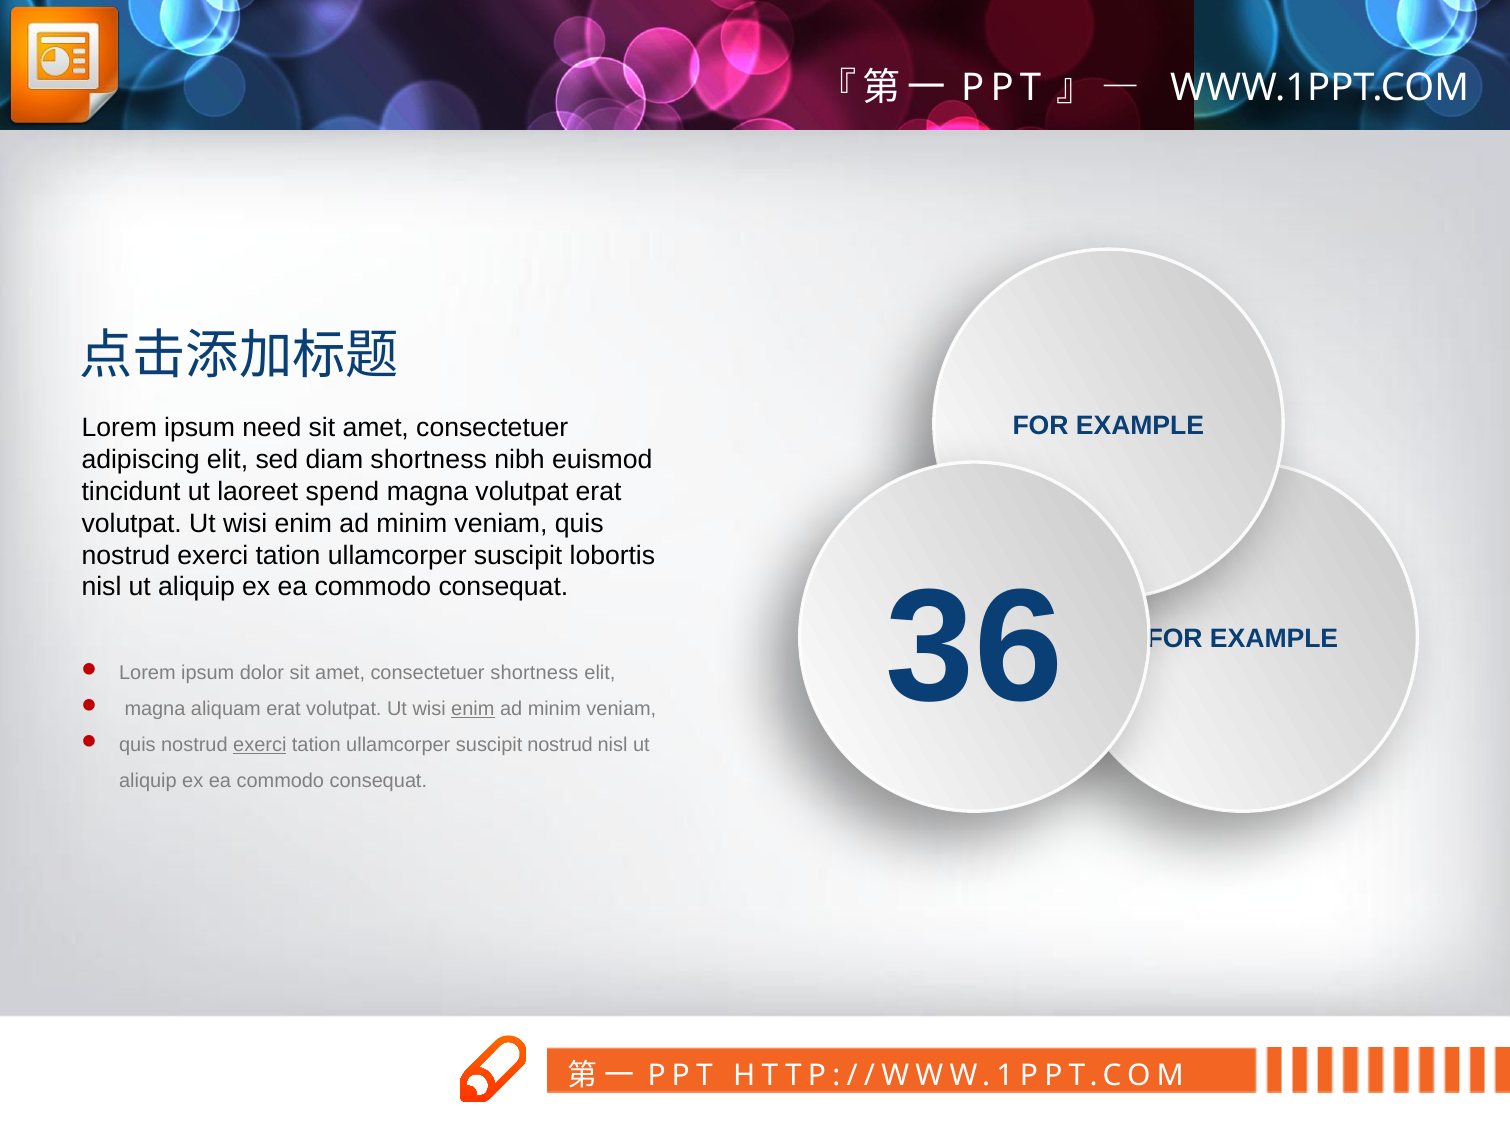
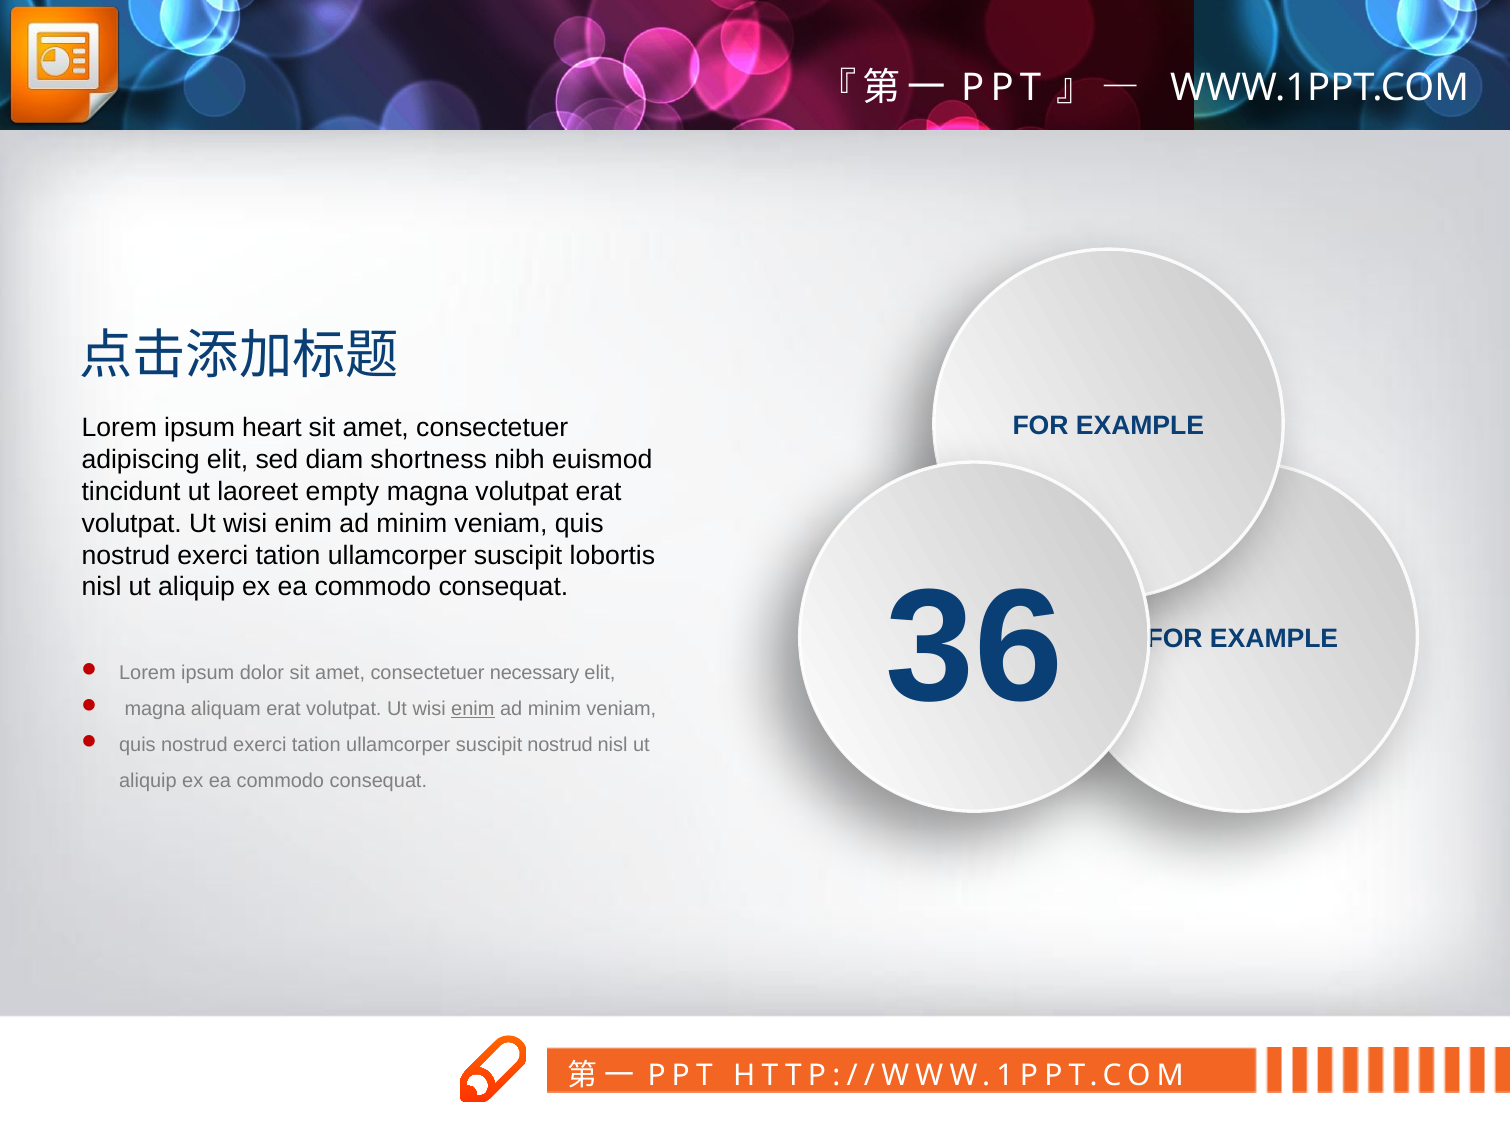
need: need -> heart
spend: spend -> empty
consectetuer shortness: shortness -> necessary
exerci at (260, 745) underline: present -> none
